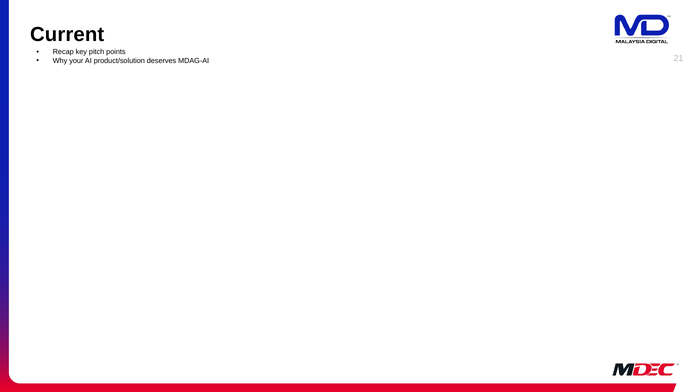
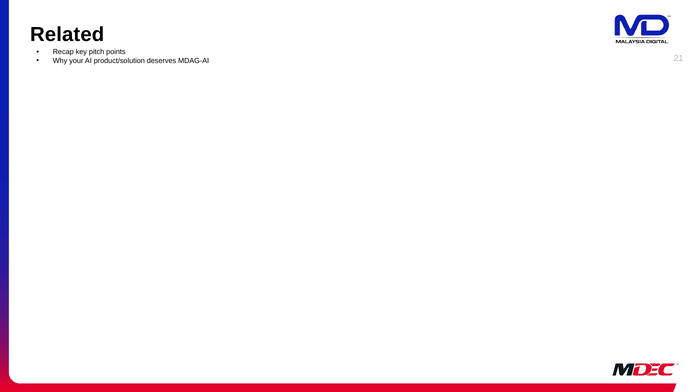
Current: Current -> Related
